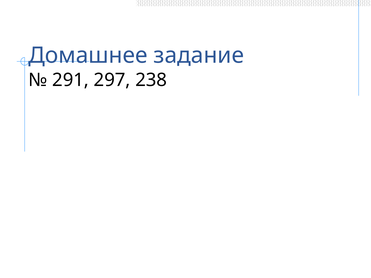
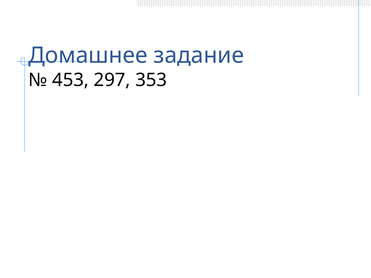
291: 291 -> 453
238: 238 -> 353
